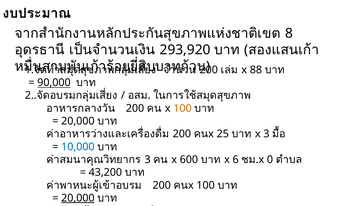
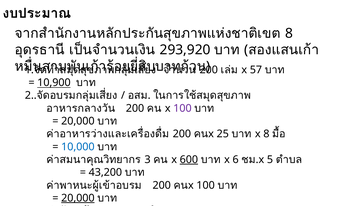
88: 88 -> 57
90,000: 90,000 -> 10,900
100 at (182, 108) colour: orange -> purple
x 3: 3 -> 8
600 underline: none -> present
0: 0 -> 5
